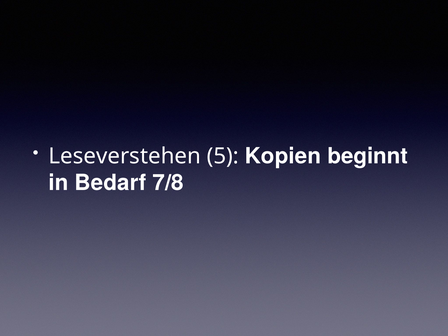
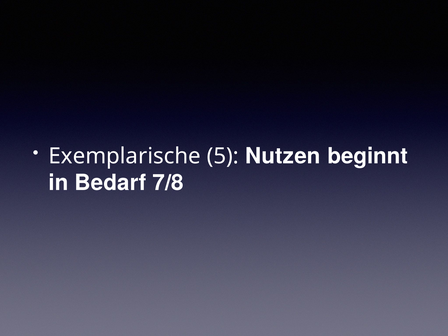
Leseverstehen: Leseverstehen -> Exemplarische
Kopien: Kopien -> Nutzen
